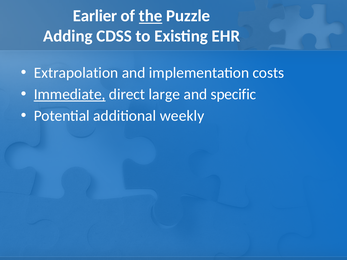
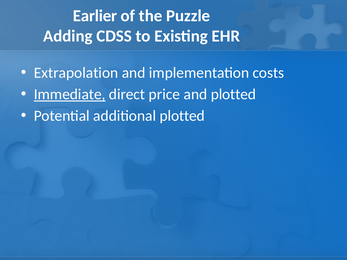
the underline: present -> none
large: large -> price
and specific: specific -> plotted
additional weekly: weekly -> plotted
